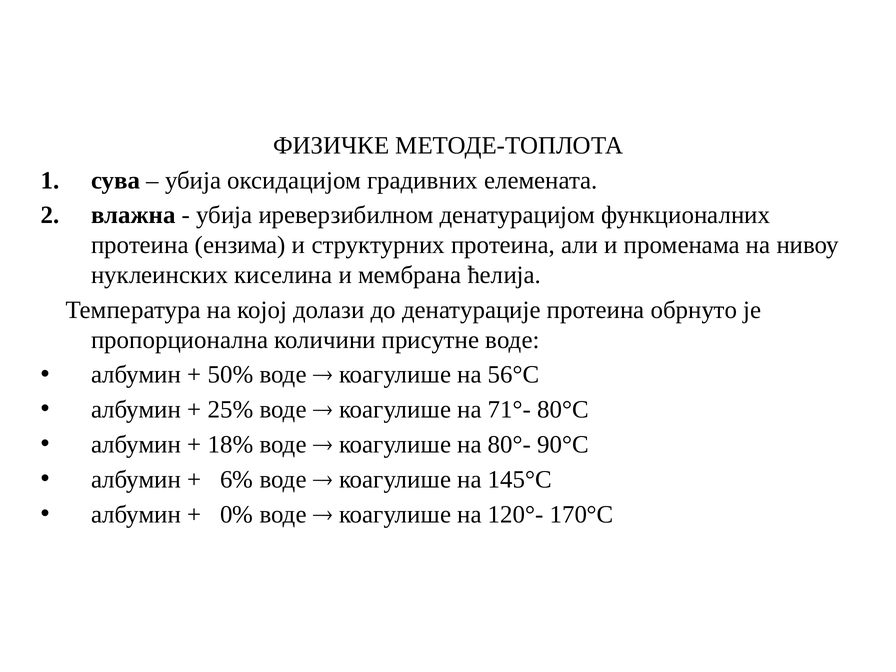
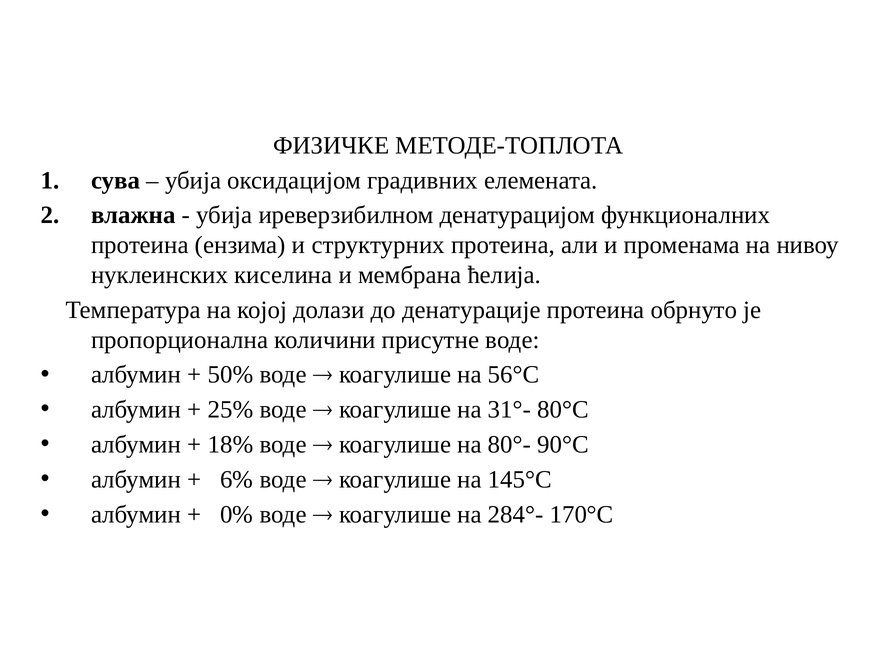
71°-: 71°- -> 31°-
120°-: 120°- -> 284°-
